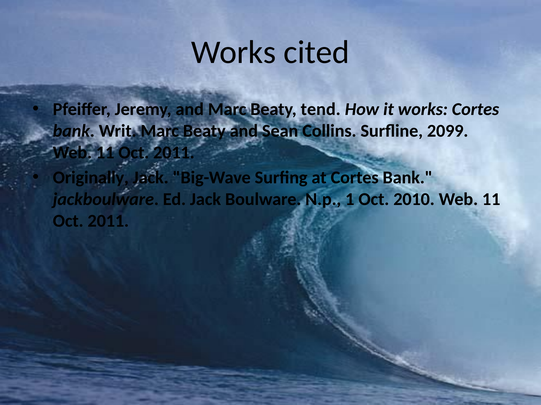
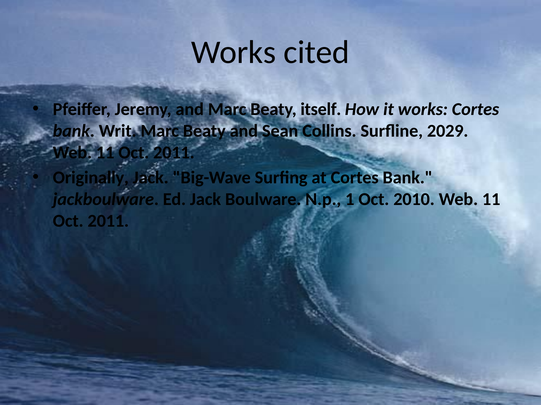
tend: tend -> itself
2099: 2099 -> 2029
